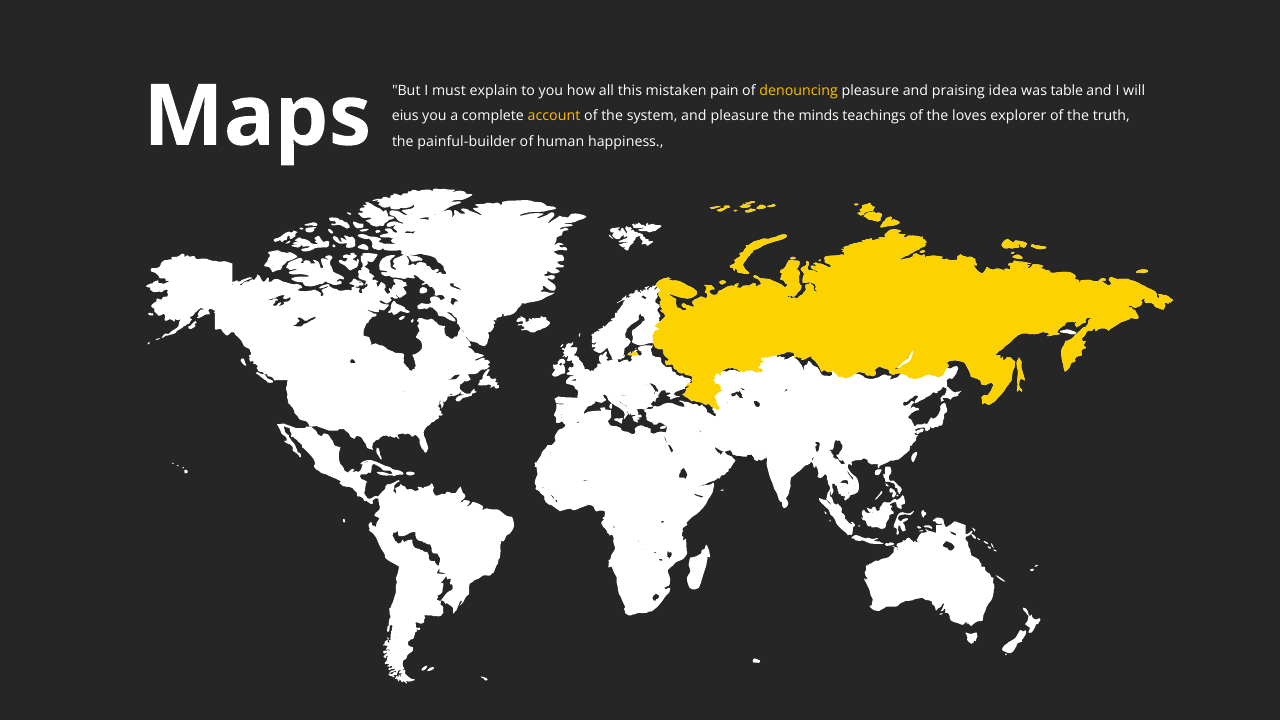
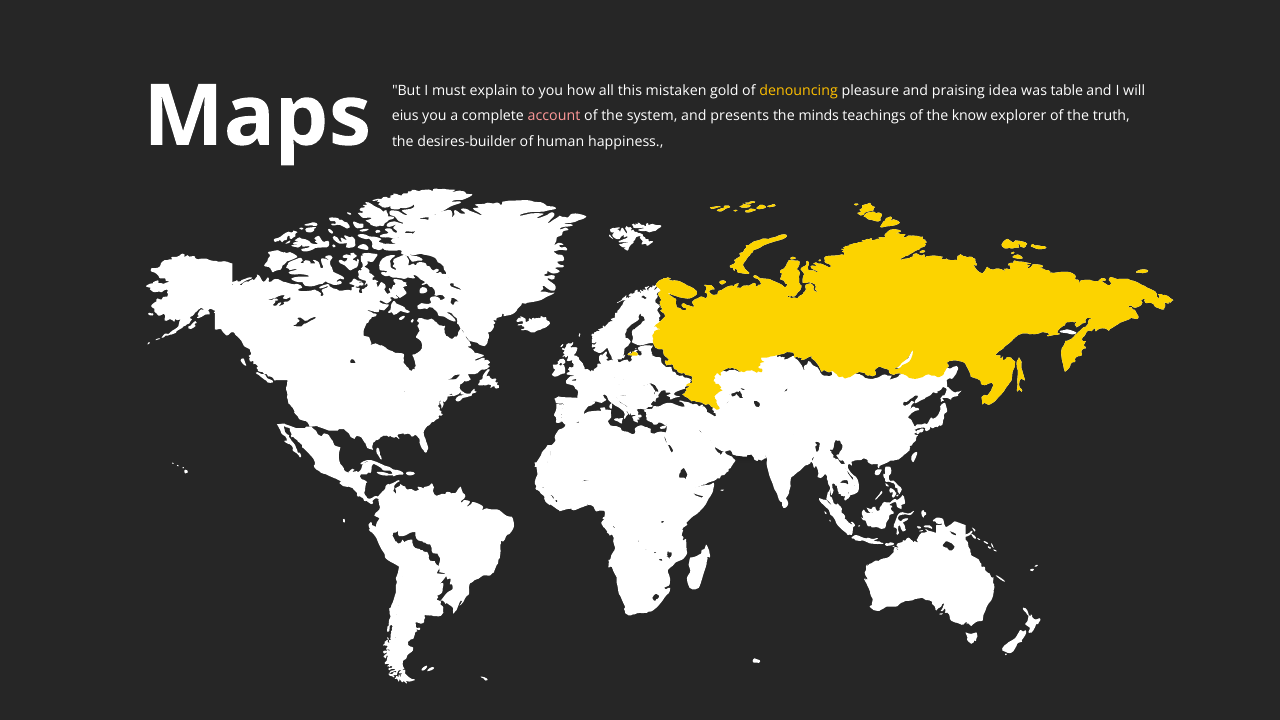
pain: pain -> gold
account colour: yellow -> pink
and pleasure: pleasure -> presents
loves: loves -> know
painful-builder: painful-builder -> desires-builder
